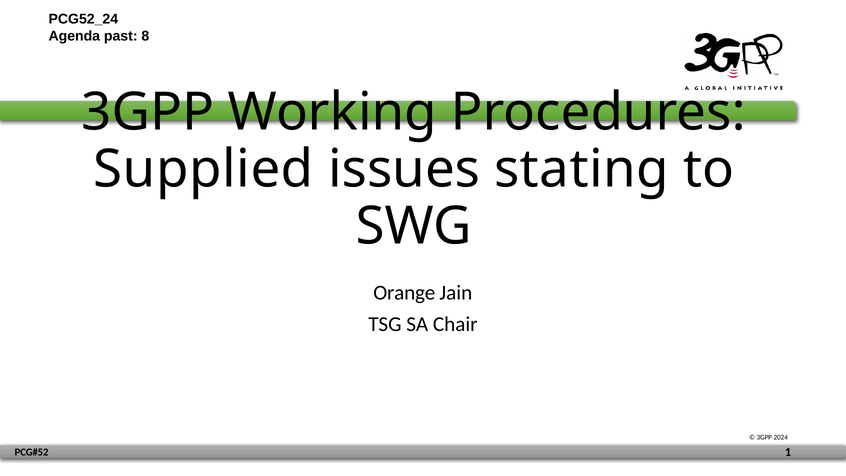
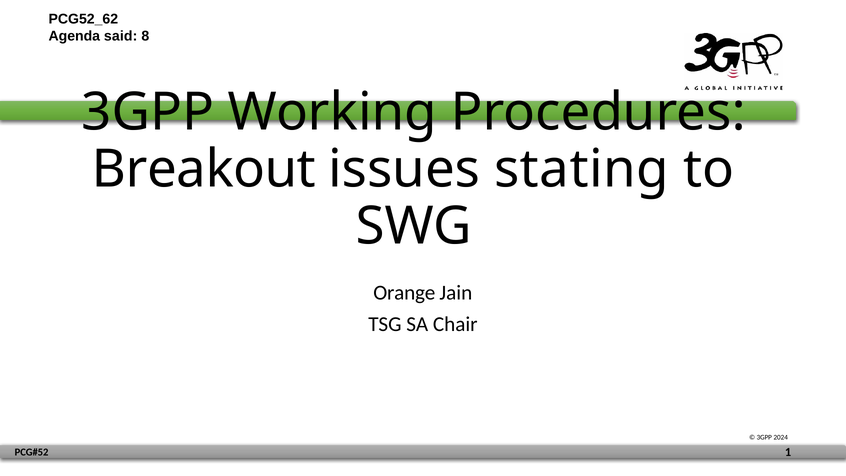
PCG52_24: PCG52_24 -> PCG52_62
past: past -> said
Supplied: Supplied -> Breakout
